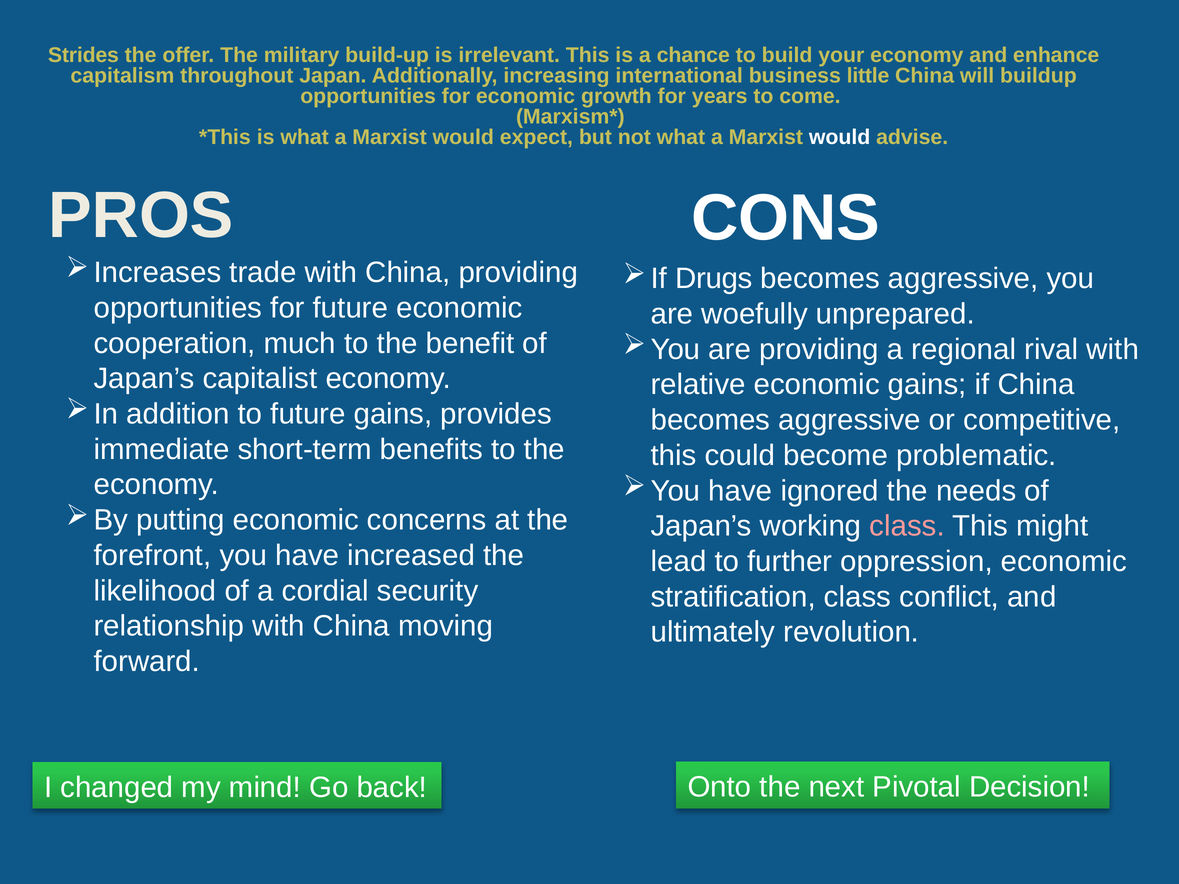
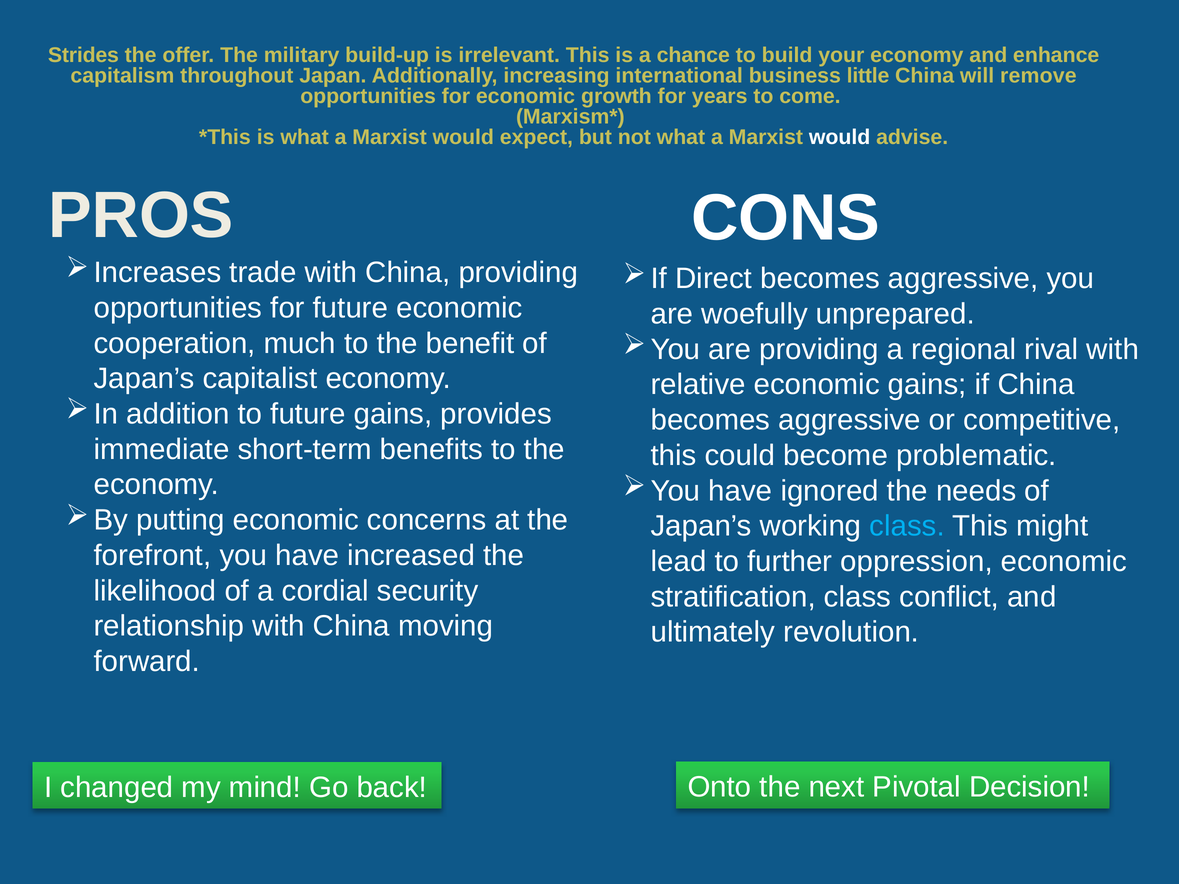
buildup: buildup -> remove
Drugs: Drugs -> Direct
class at (907, 526) colour: pink -> light blue
